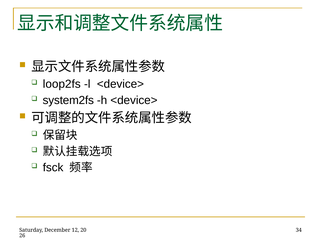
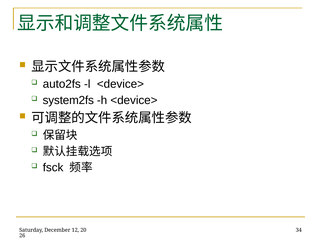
loop2fs: loop2fs -> auto2fs
